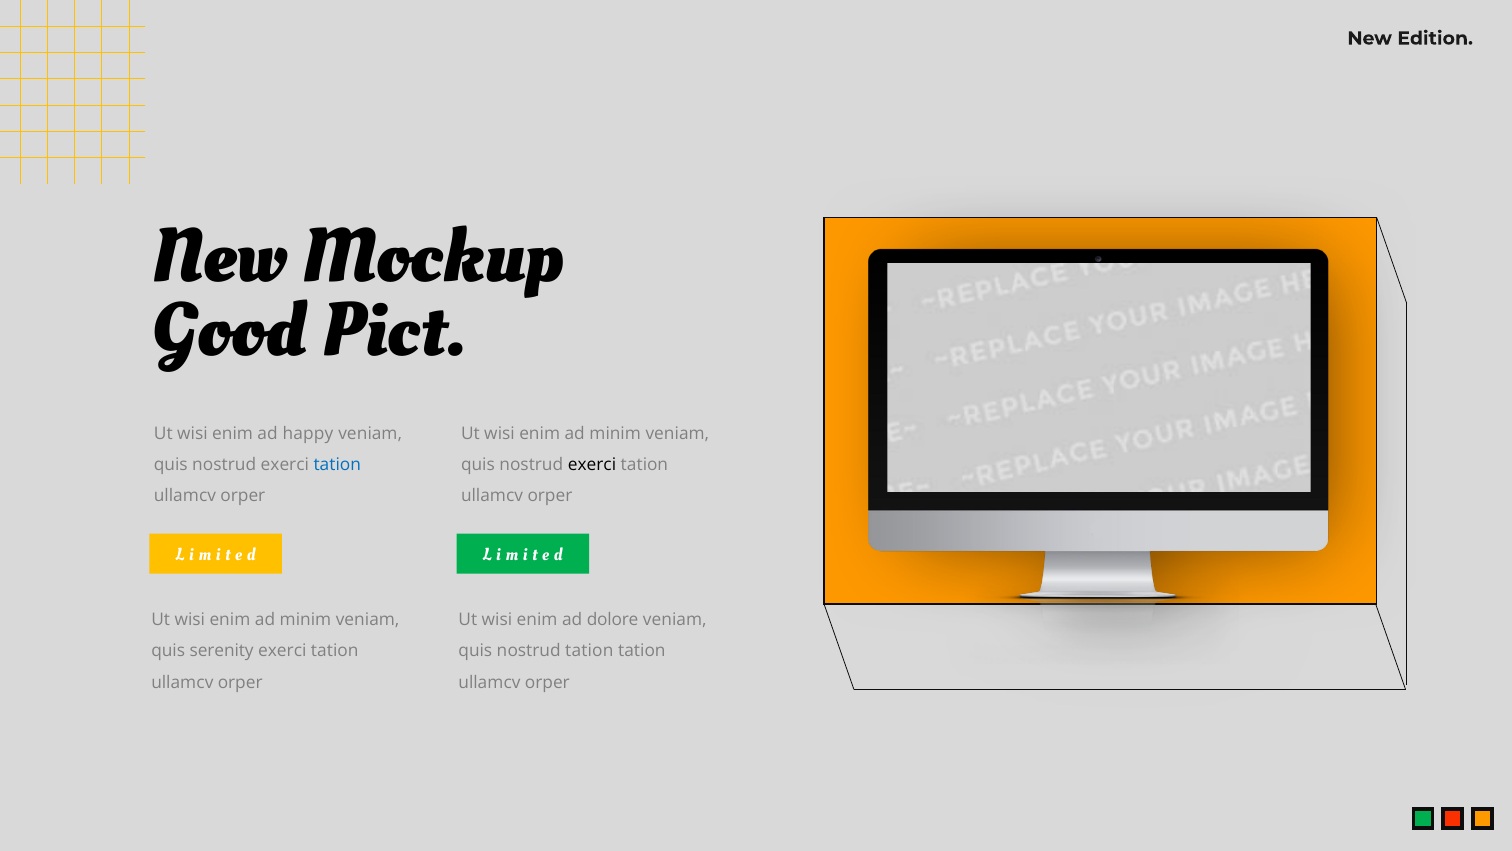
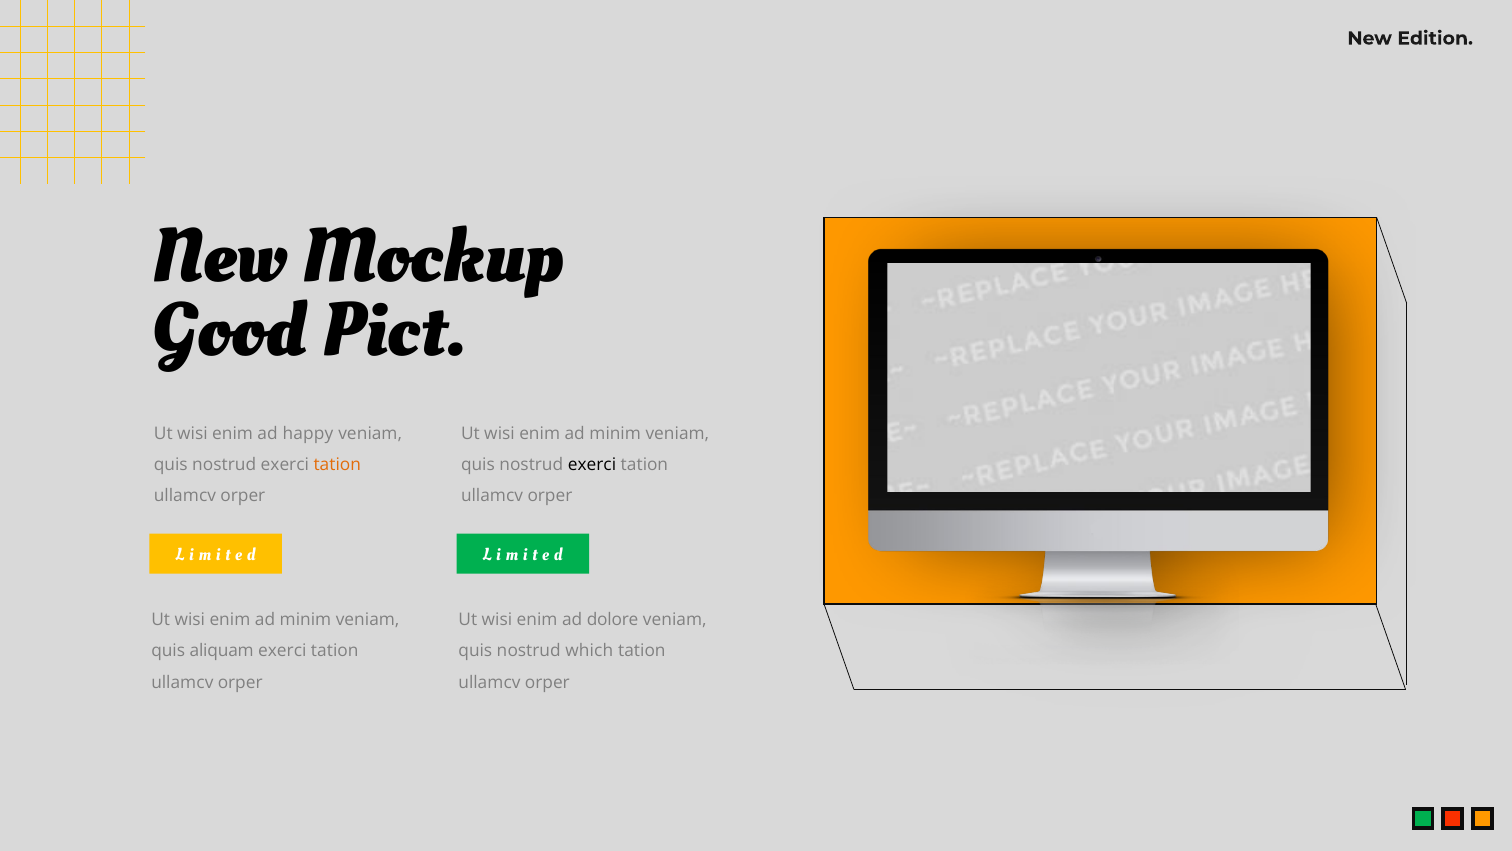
tation at (337, 464) colour: blue -> orange
serenity: serenity -> aliquam
nostrud tation: tation -> which
